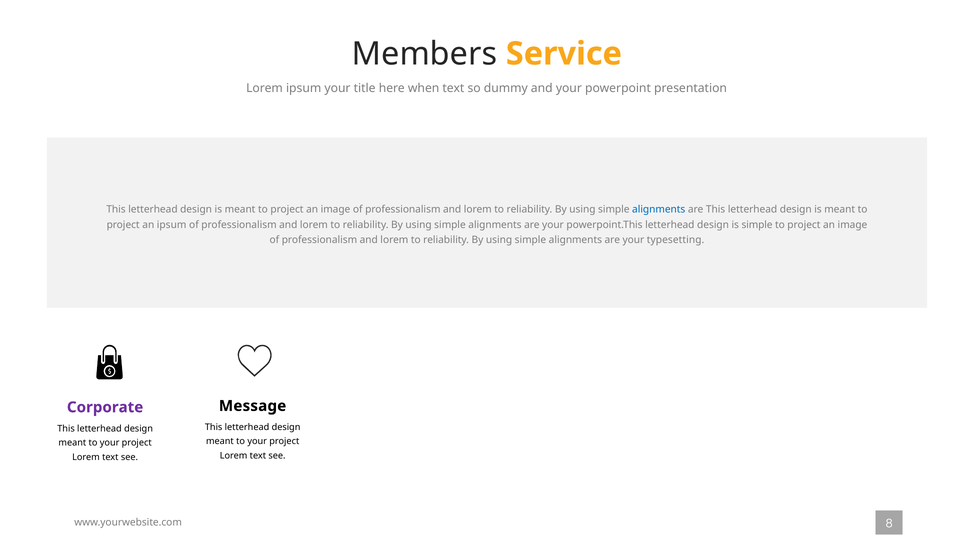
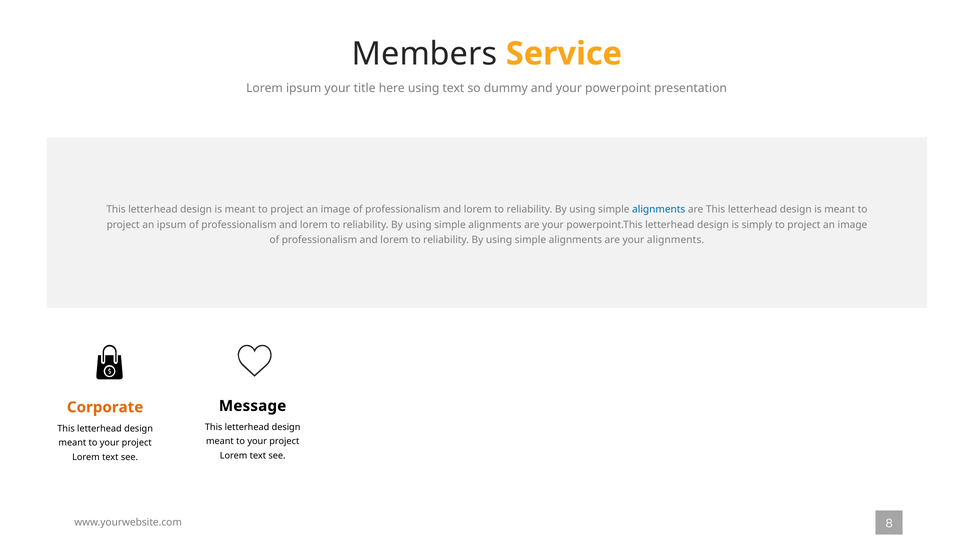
here when: when -> using
is simple: simple -> simply
your typesetting: typesetting -> alignments
Corporate colour: purple -> orange
